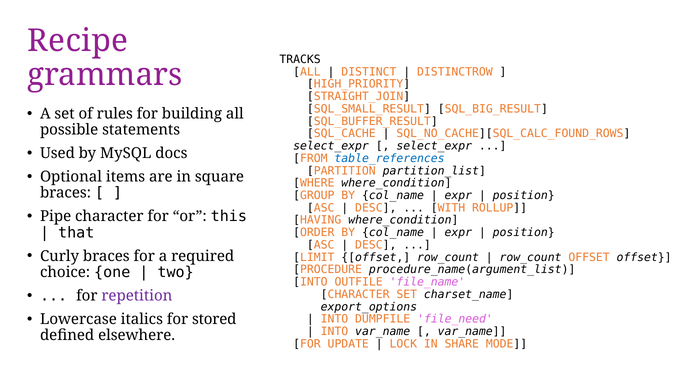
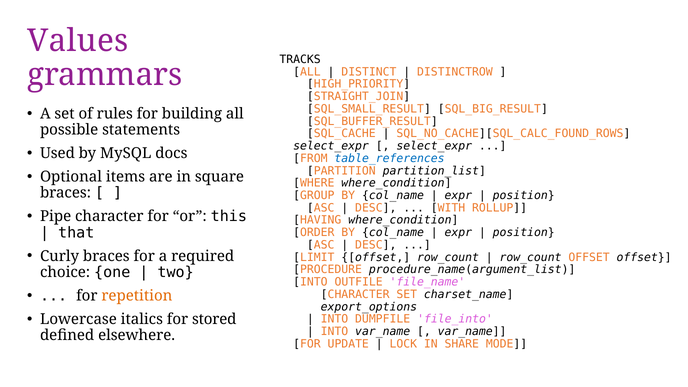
Recipe: Recipe -> Values
repetition colour: purple -> orange
file_need: file_need -> file_into
